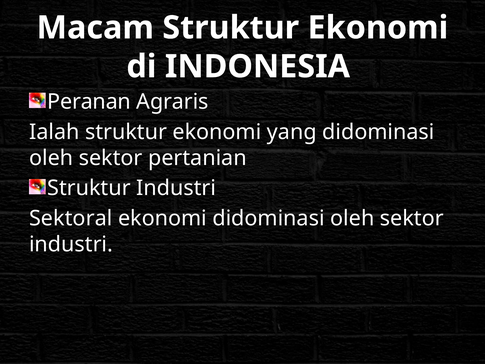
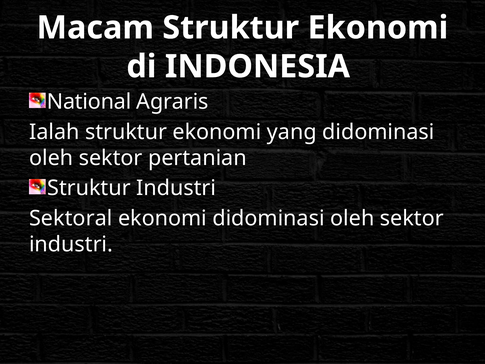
Peranan: Peranan -> National
